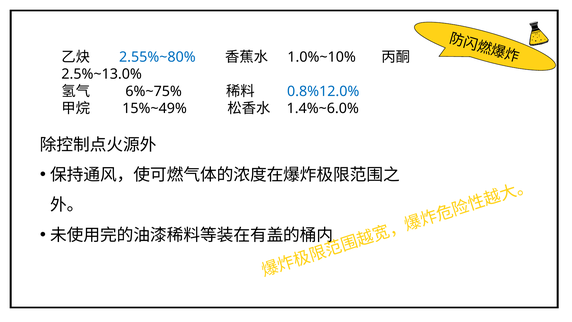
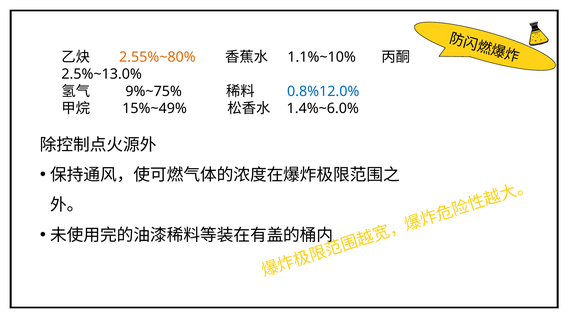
2.55%~80% colour: blue -> orange
1.0%~10%: 1.0%~10% -> 1.1%~10%
6%~75%: 6%~75% -> 9%~75%
